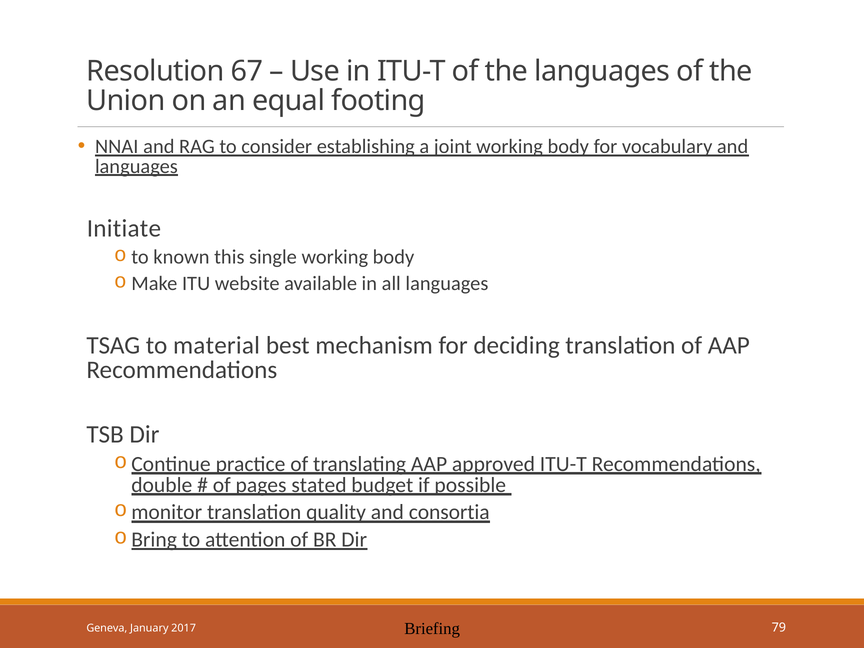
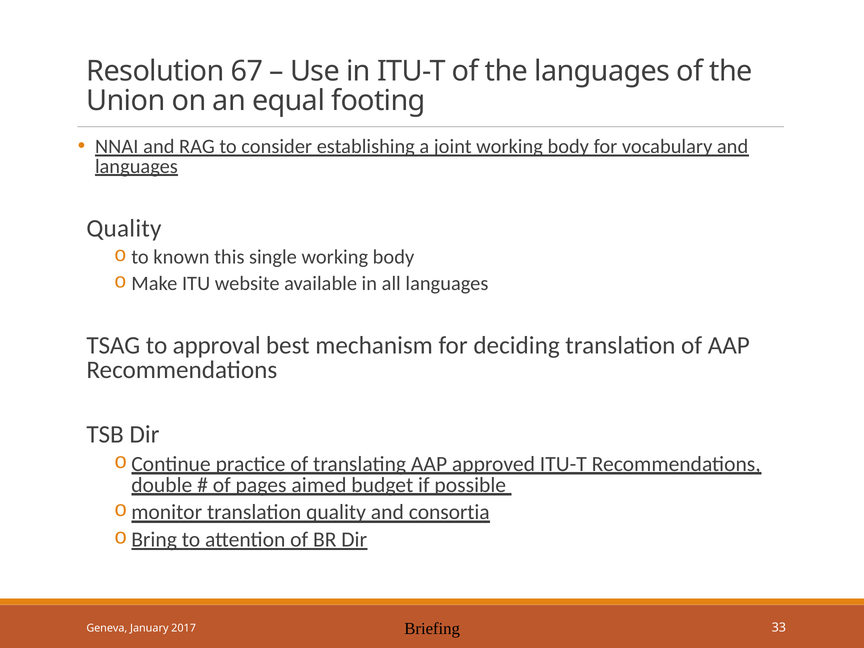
Initiate at (124, 228): Initiate -> Quality
material: material -> approval
stated: stated -> aimed
79: 79 -> 33
